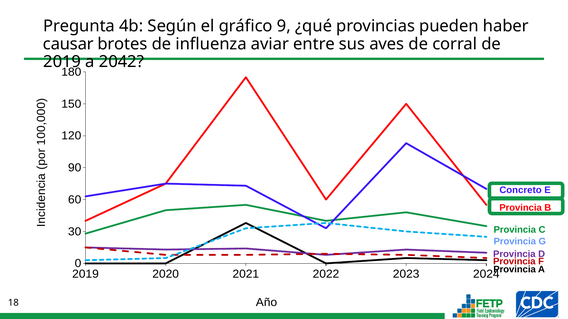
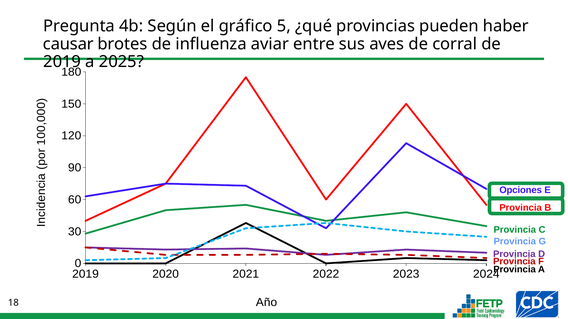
9: 9 -> 5
2042: 2042 -> 2025
Concreto: Concreto -> Opciones
